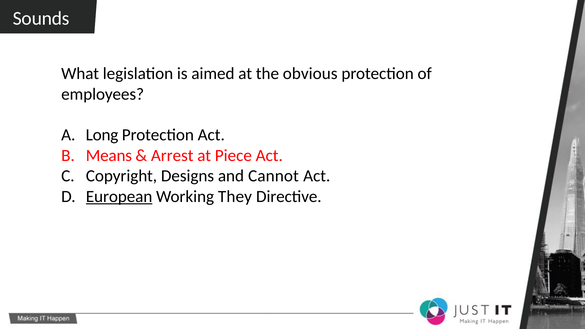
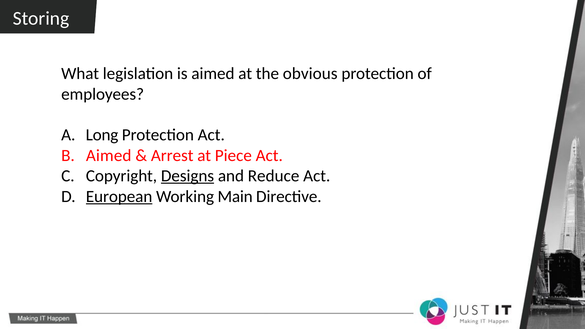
Sounds: Sounds -> Storing
Means at (109, 156): Means -> Aimed
Designs underline: none -> present
Cannot: Cannot -> Reduce
They: They -> Main
